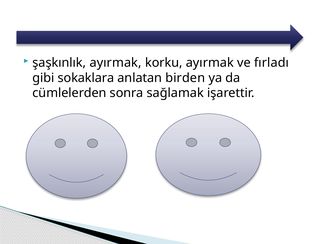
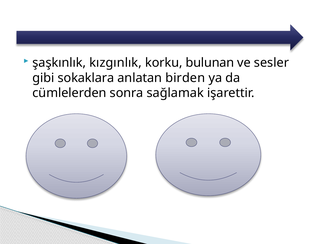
şaşkınlık ayırmak: ayırmak -> kızgınlık
korku ayırmak: ayırmak -> bulunan
fırladı: fırladı -> sesler
